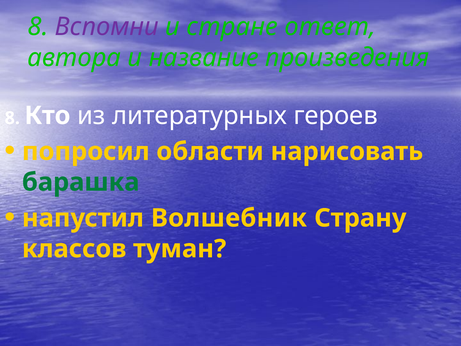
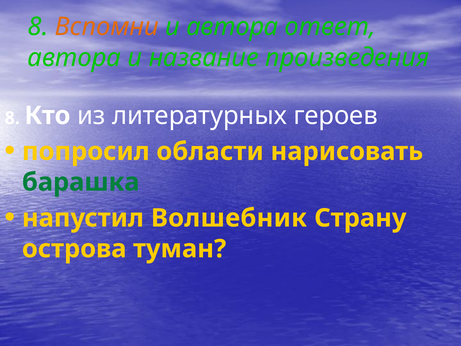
Вспомни colour: purple -> orange
и стране: стране -> автора
классов: классов -> острова
